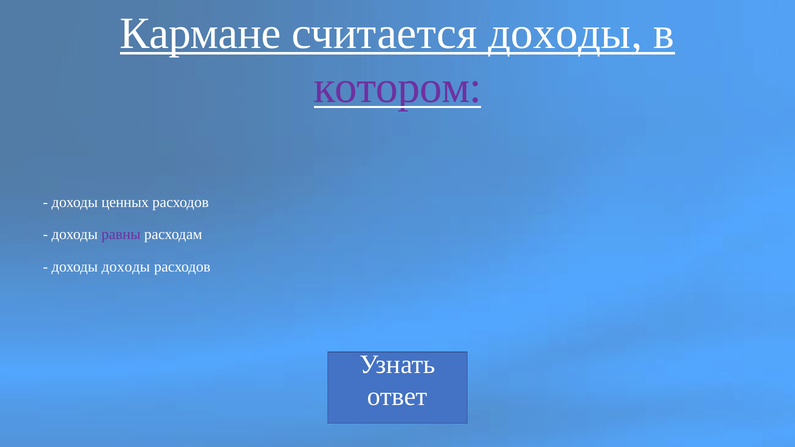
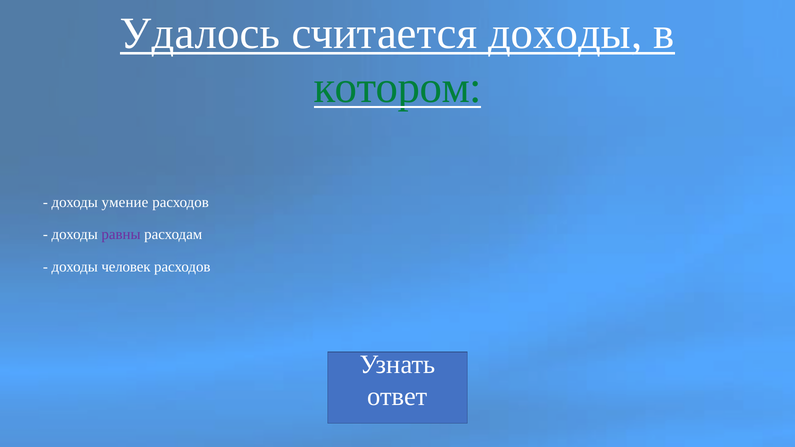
Кармане: Кармане -> Удалось
котором colour: purple -> green
ценных: ценных -> умение
доходы доходы: доходы -> человек
